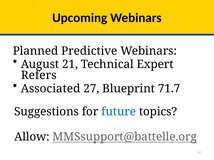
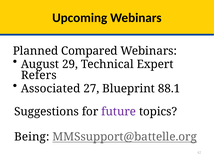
Predictive: Predictive -> Compared
21: 21 -> 29
71.7: 71.7 -> 88.1
future colour: blue -> purple
Allow: Allow -> Being
